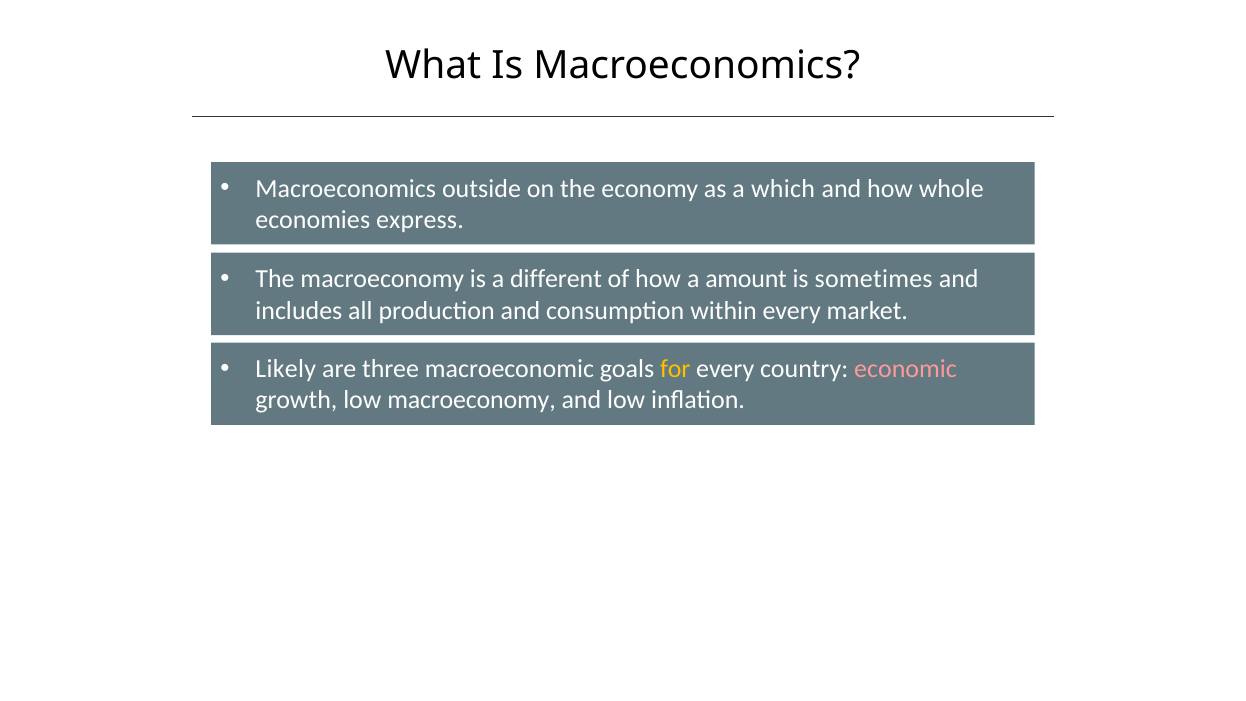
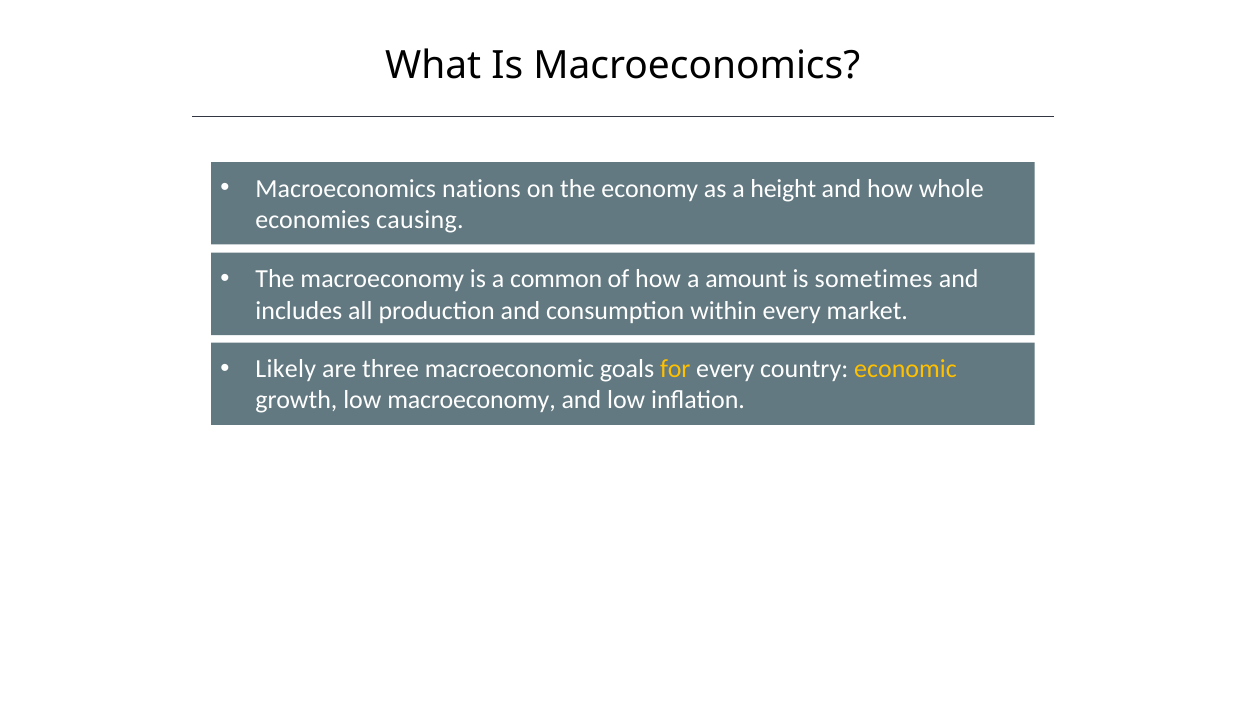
outside: outside -> nations
which: which -> height
express: express -> causing
different: different -> common
economic colour: pink -> yellow
